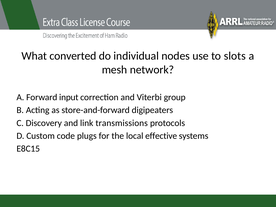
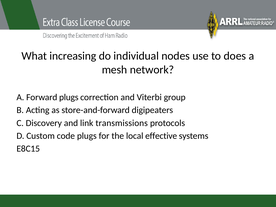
converted: converted -> increasing
slots: slots -> does
Forward input: input -> plugs
